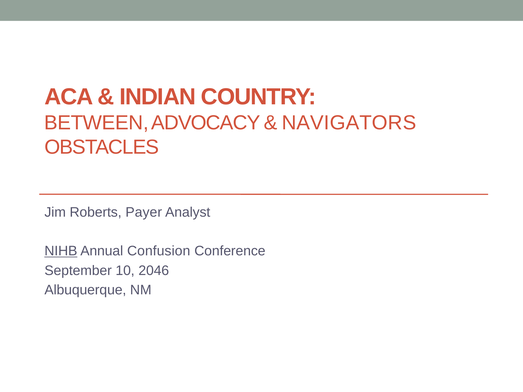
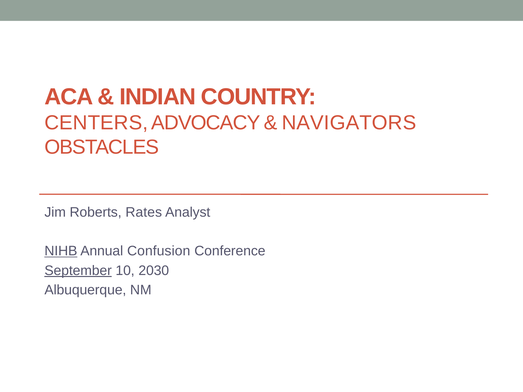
BETWEEN: BETWEEN -> CENTERS
Payer: Payer -> Rates
September underline: none -> present
2046: 2046 -> 2030
